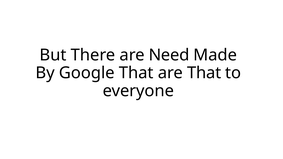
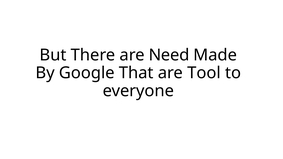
are That: That -> Tool
